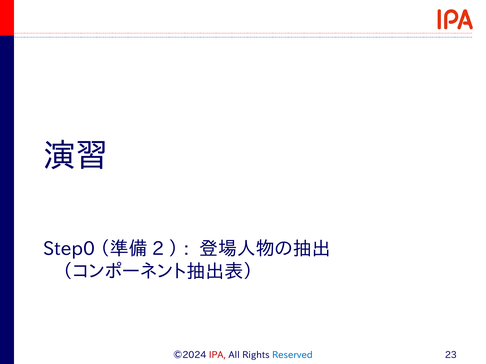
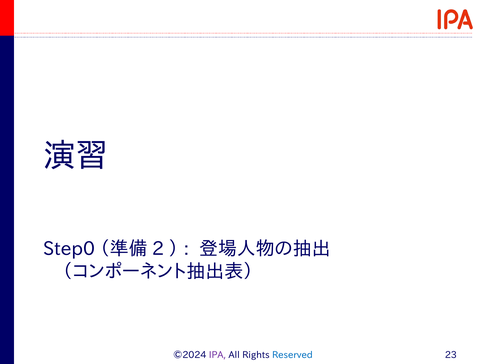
IPA colour: red -> purple
